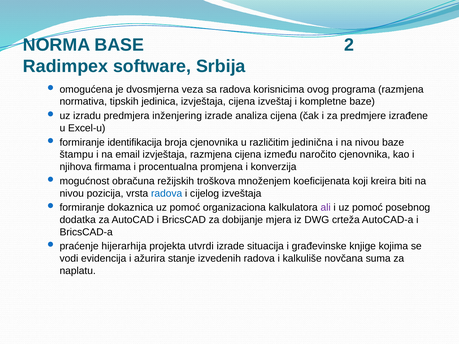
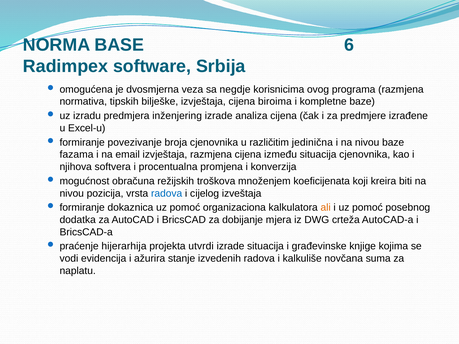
2: 2 -> 6
sa radova: radova -> negdje
jedinica: jedinica -> bilješke
izveštaj: izveštaj -> biroima
identifikacija: identifikacija -> povezivanje
štampu: štampu -> fazama
između naročito: naročito -> situacija
firmama: firmama -> softvera
ali colour: purple -> orange
